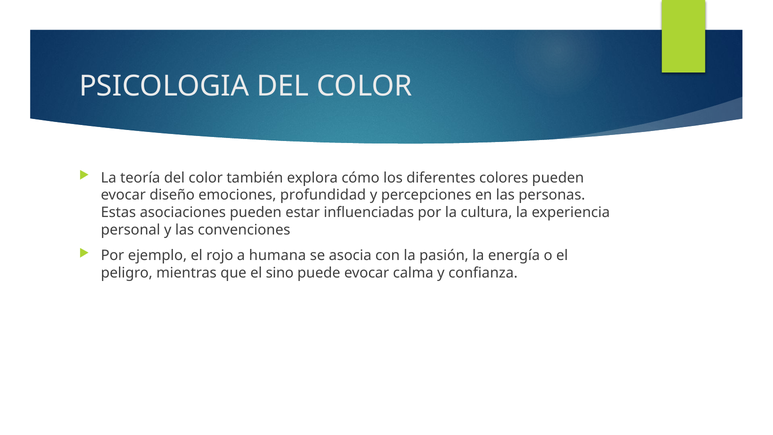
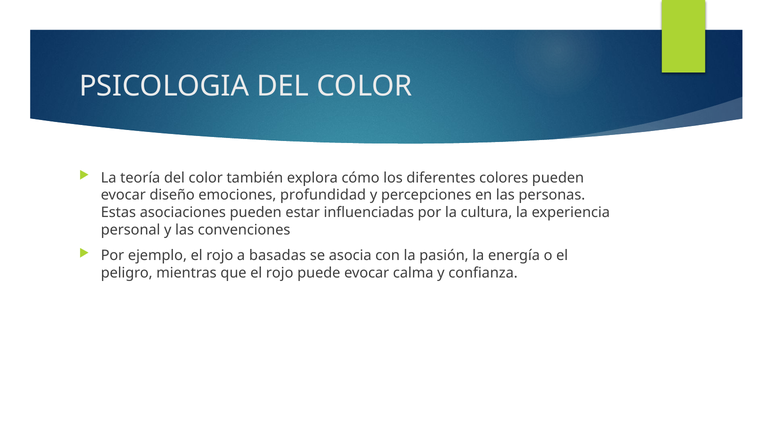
humana: humana -> basadas
que el sino: sino -> rojo
